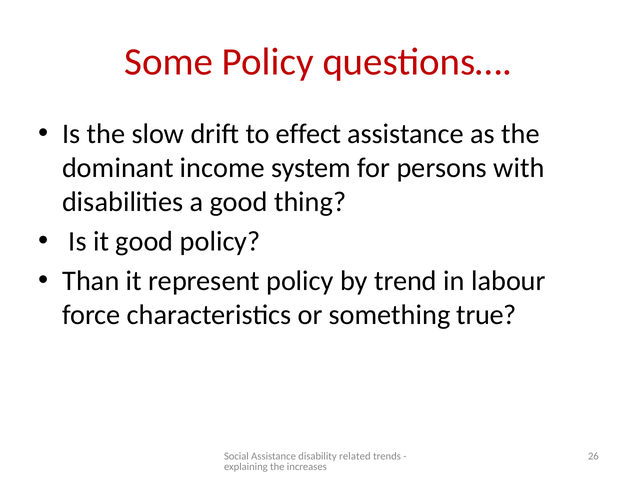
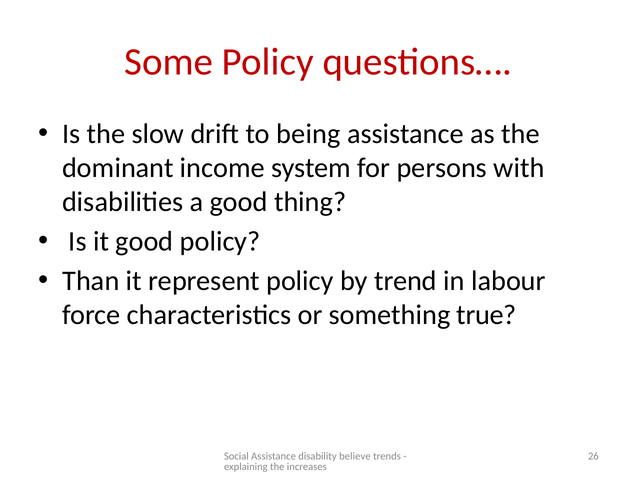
effect: effect -> being
related: related -> believe
